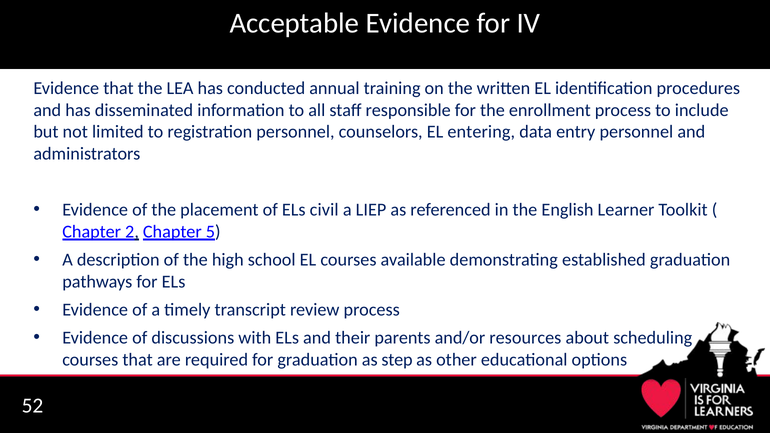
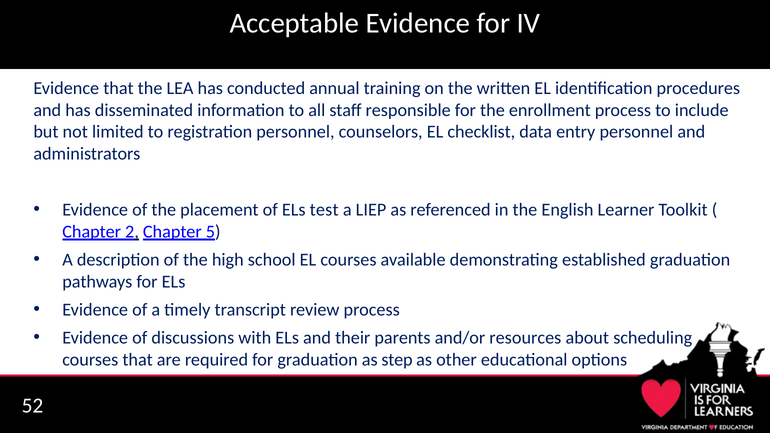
entering: entering -> checklist
civil: civil -> test
